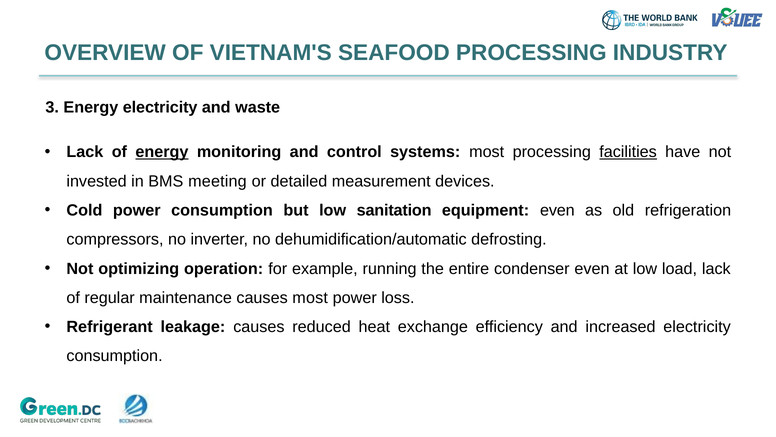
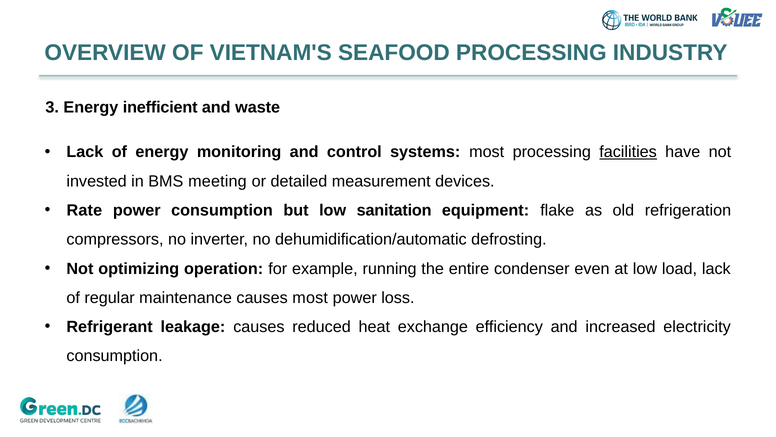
Energy electricity: electricity -> inefficient
energy at (162, 152) underline: present -> none
Cold: Cold -> Rate
equipment even: even -> flake
